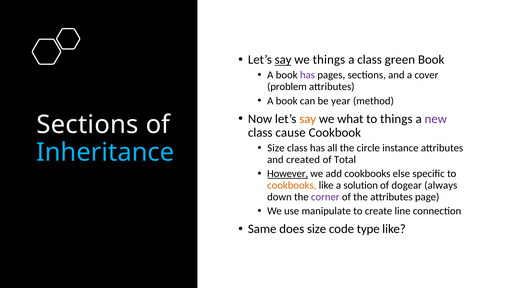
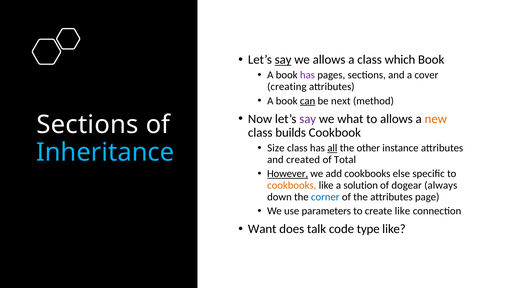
we things: things -> allows
green: green -> which
problem: problem -> creating
can underline: none -> present
year: year -> next
say at (308, 119) colour: orange -> purple
to things: things -> allows
new colour: purple -> orange
cause: cause -> builds
all underline: none -> present
circle: circle -> other
corner colour: purple -> blue
manipulate: manipulate -> parameters
create line: line -> like
Same: Same -> Want
does size: size -> talk
